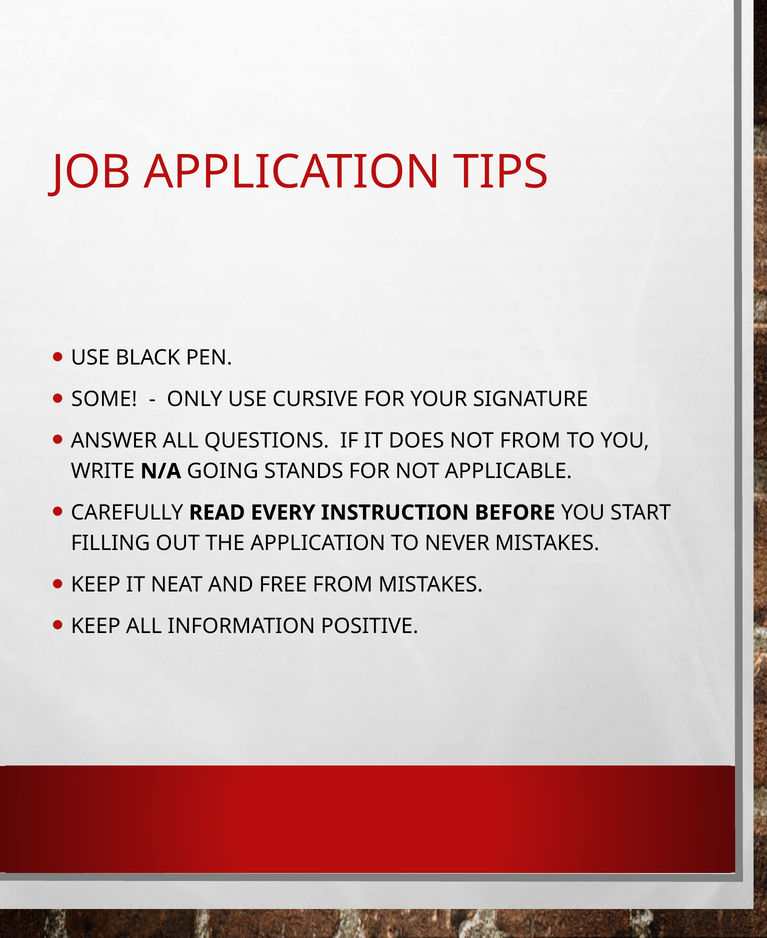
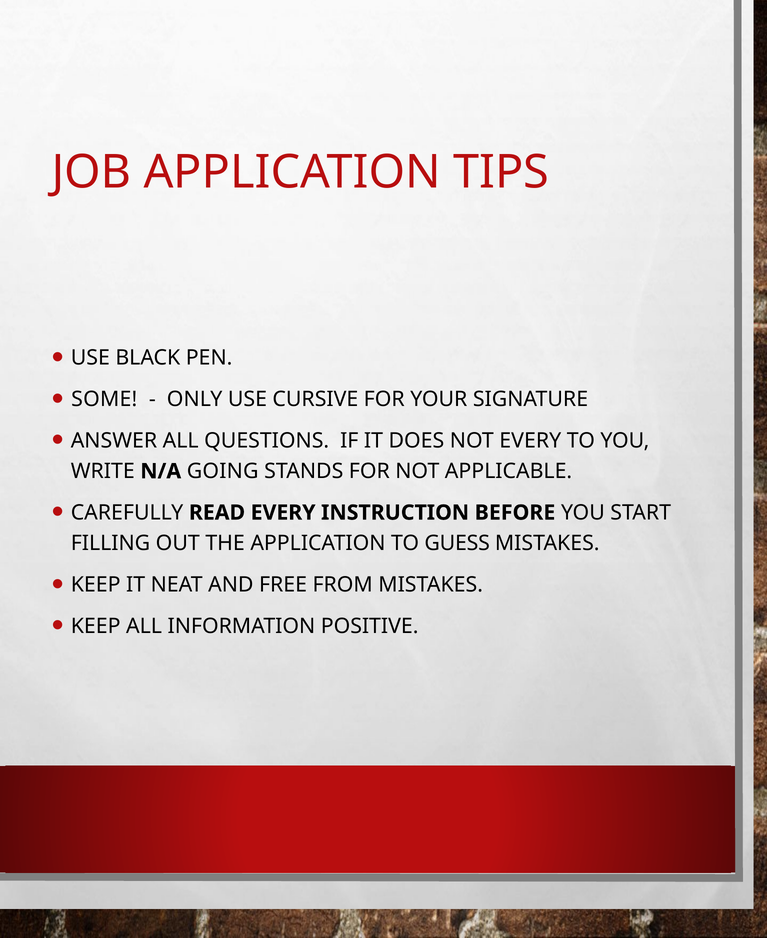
NOT FROM: FROM -> EVERY
NEVER: NEVER -> GUESS
